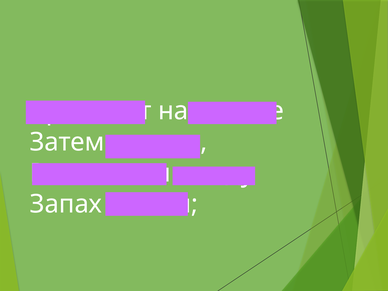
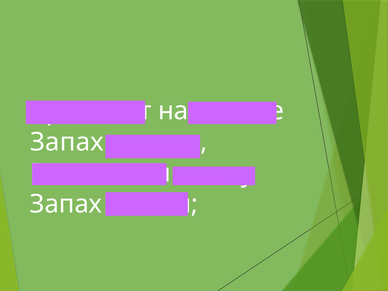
Затем at (67, 142): Затем -> Запах
